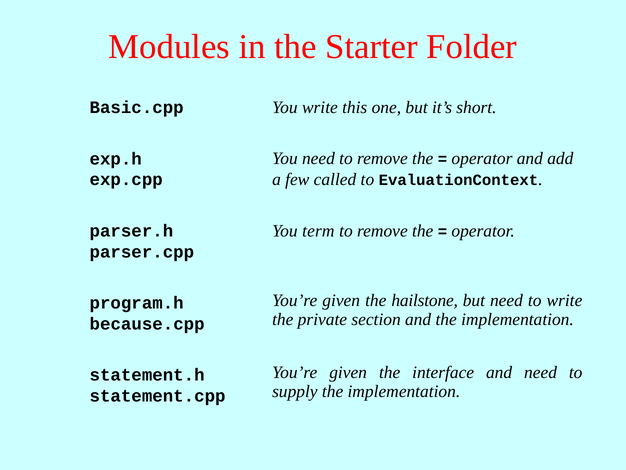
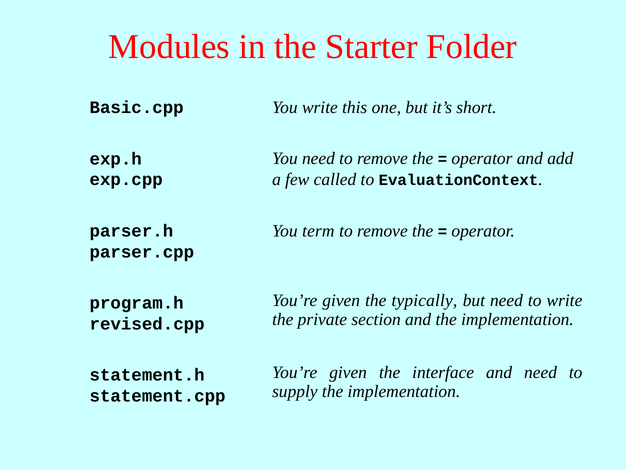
hailstone: hailstone -> typically
because.cpp: because.cpp -> revised.cpp
